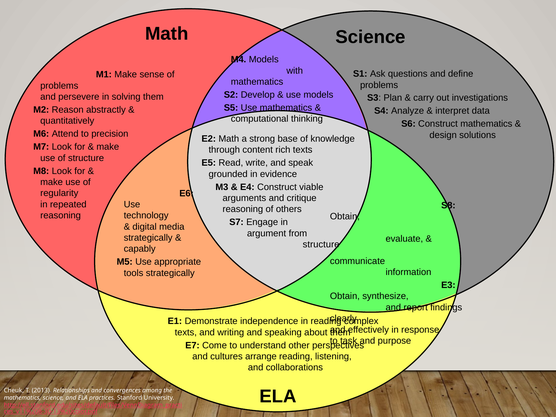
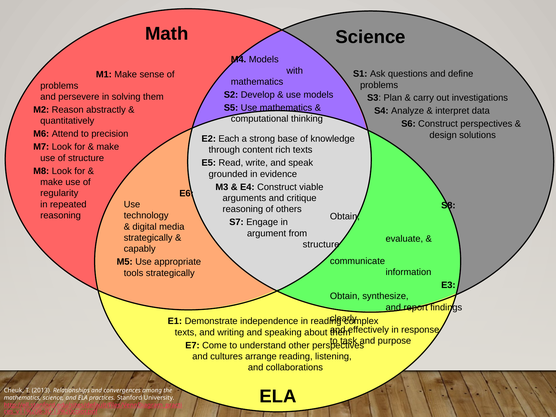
Construct mathematics: mathematics -> perspectives
E2 Math: Math -> Each
